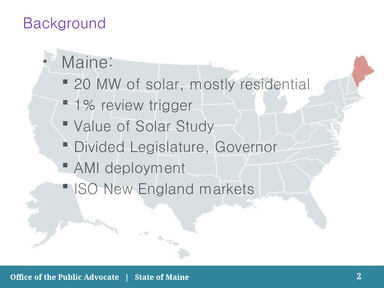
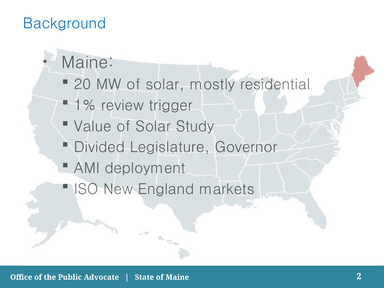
Background colour: purple -> blue
